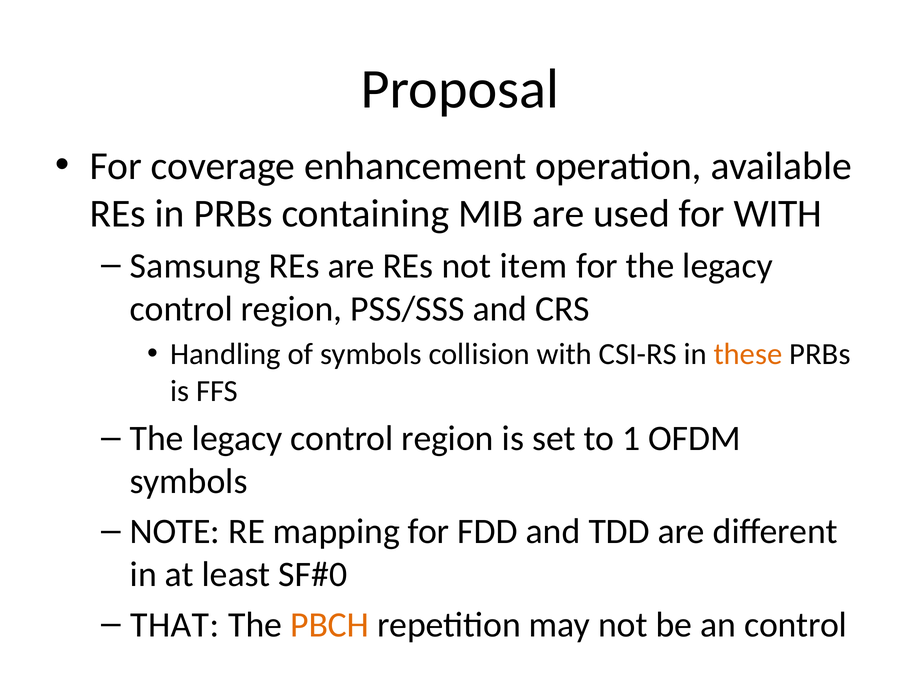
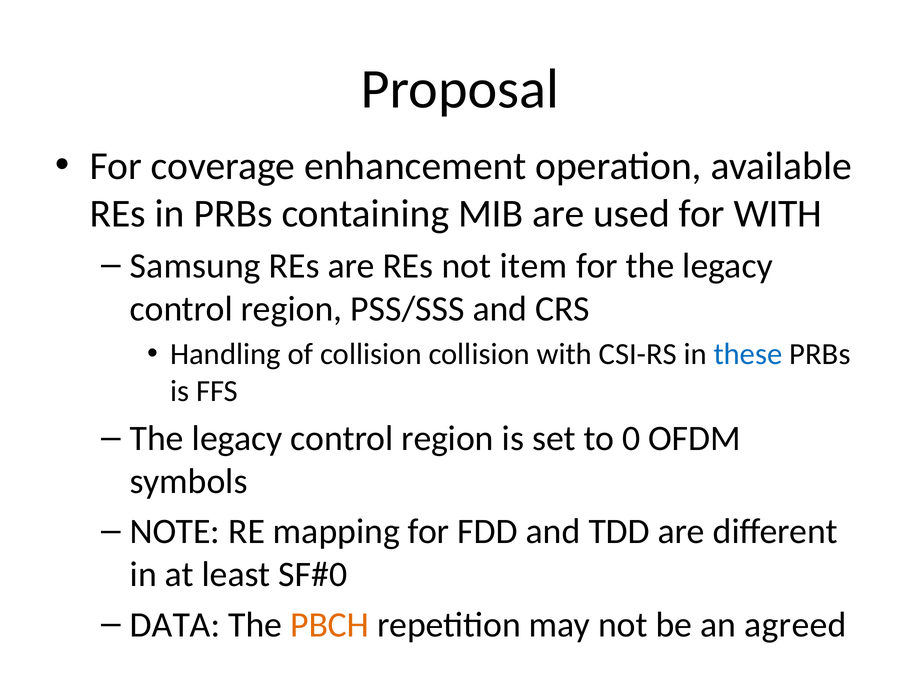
of symbols: symbols -> collision
these colour: orange -> blue
1: 1 -> 0
THAT: THAT -> DATA
an control: control -> agreed
